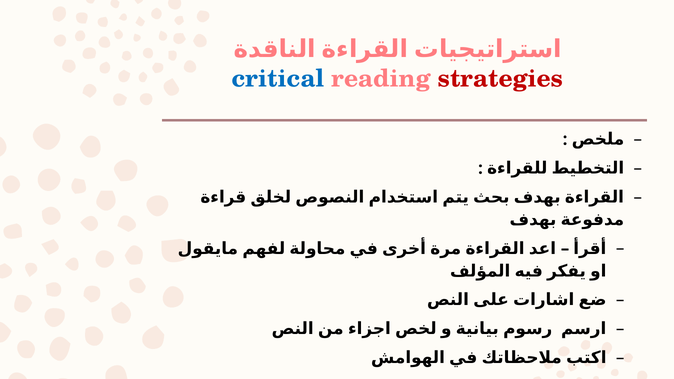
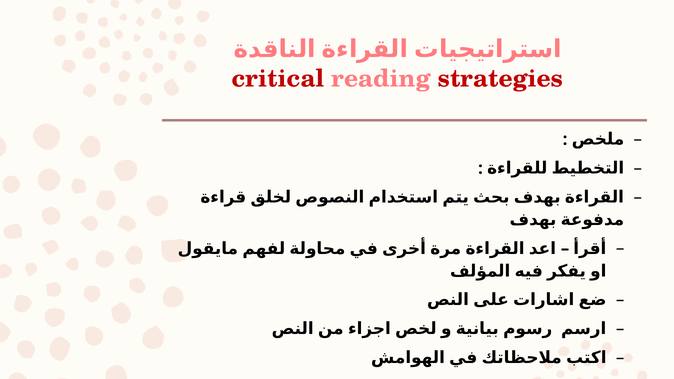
critical colour: blue -> red
